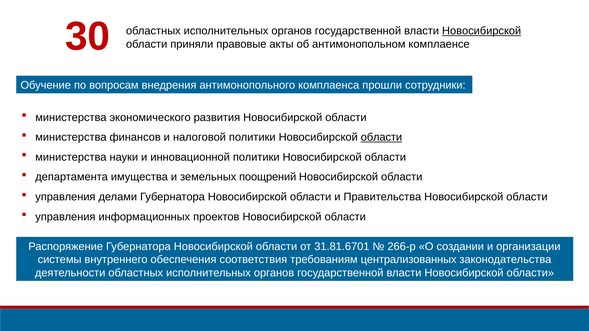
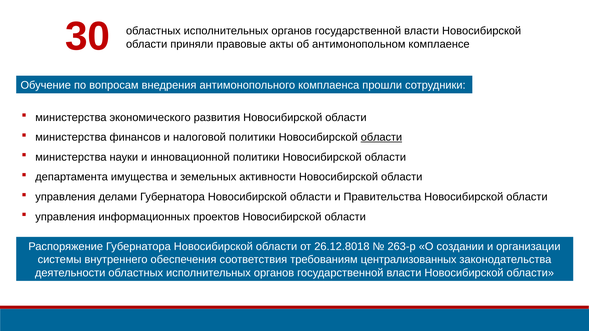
Новосибирской at (482, 31) underline: present -> none
поощрений: поощрений -> активности
31.81.6701: 31.81.6701 -> 26.12.8018
266-р: 266-р -> 263-р
